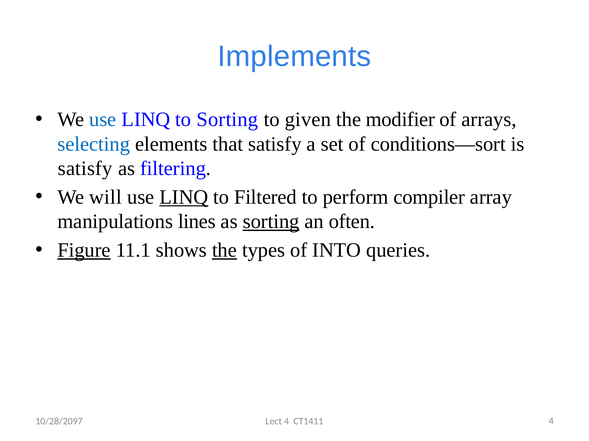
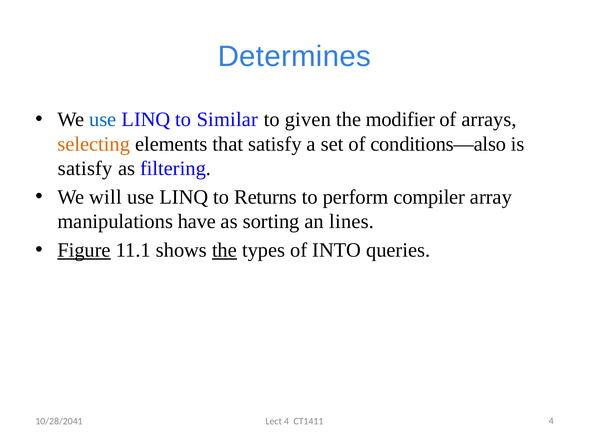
Implements: Implements -> Determines
to Sorting: Sorting -> Similar
selecting colour: blue -> orange
conditions—sort: conditions—sort -> conditions—also
LINQ at (184, 197) underline: present -> none
Filtered: Filtered -> Returns
lines: lines -> have
sorting at (271, 222) underline: present -> none
often: often -> lines
10/28/2097: 10/28/2097 -> 10/28/2041
